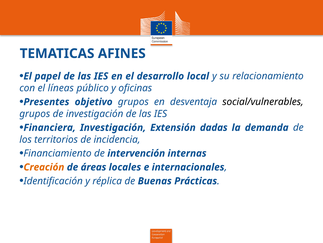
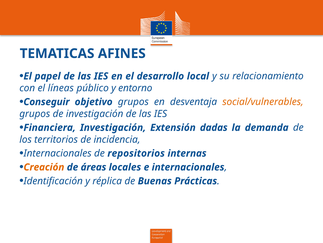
oficinas: oficinas -> entorno
Presentes: Presentes -> Conseguir
social/vulnerables colour: black -> orange
Financiamiento at (58, 153): Financiamiento -> Internacionales
intervención: intervención -> repositorios
